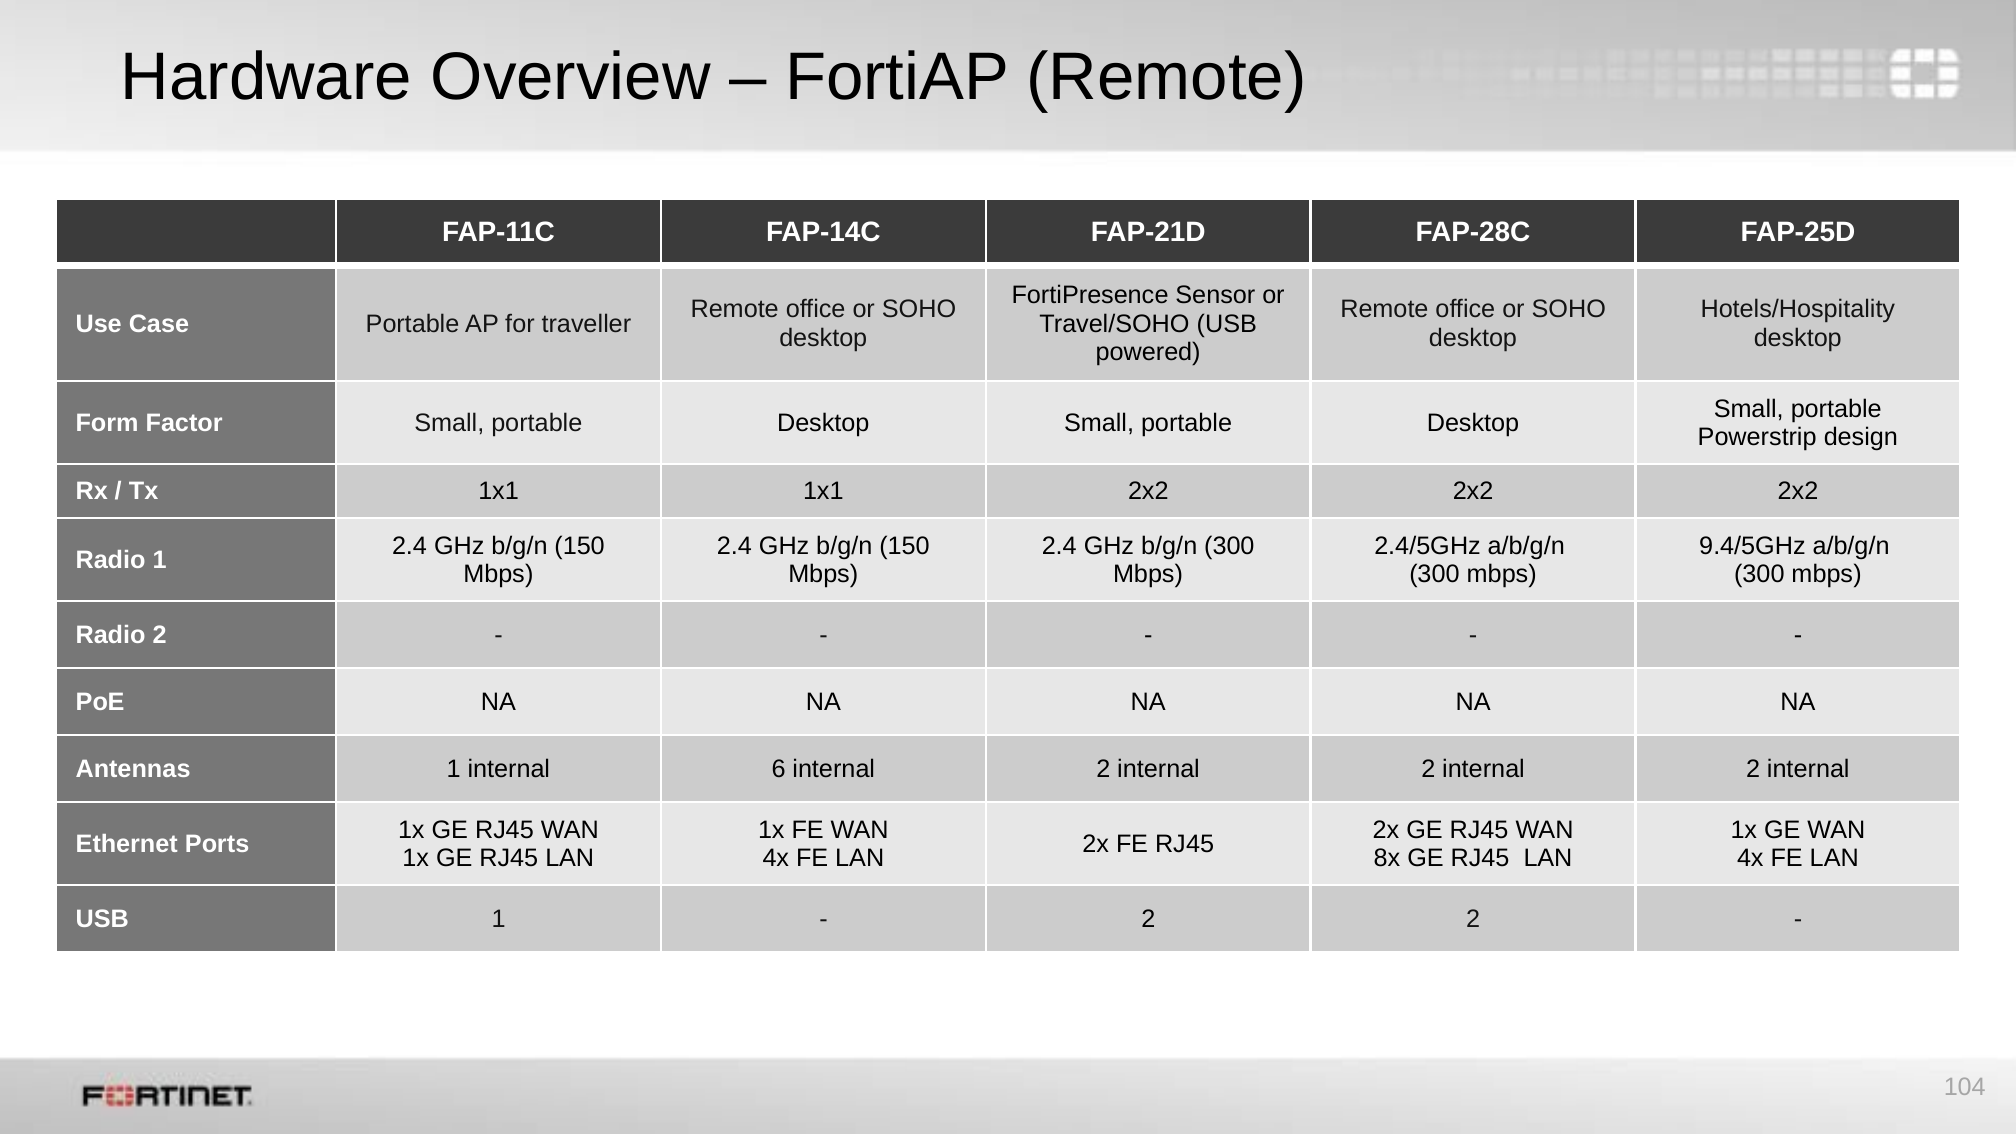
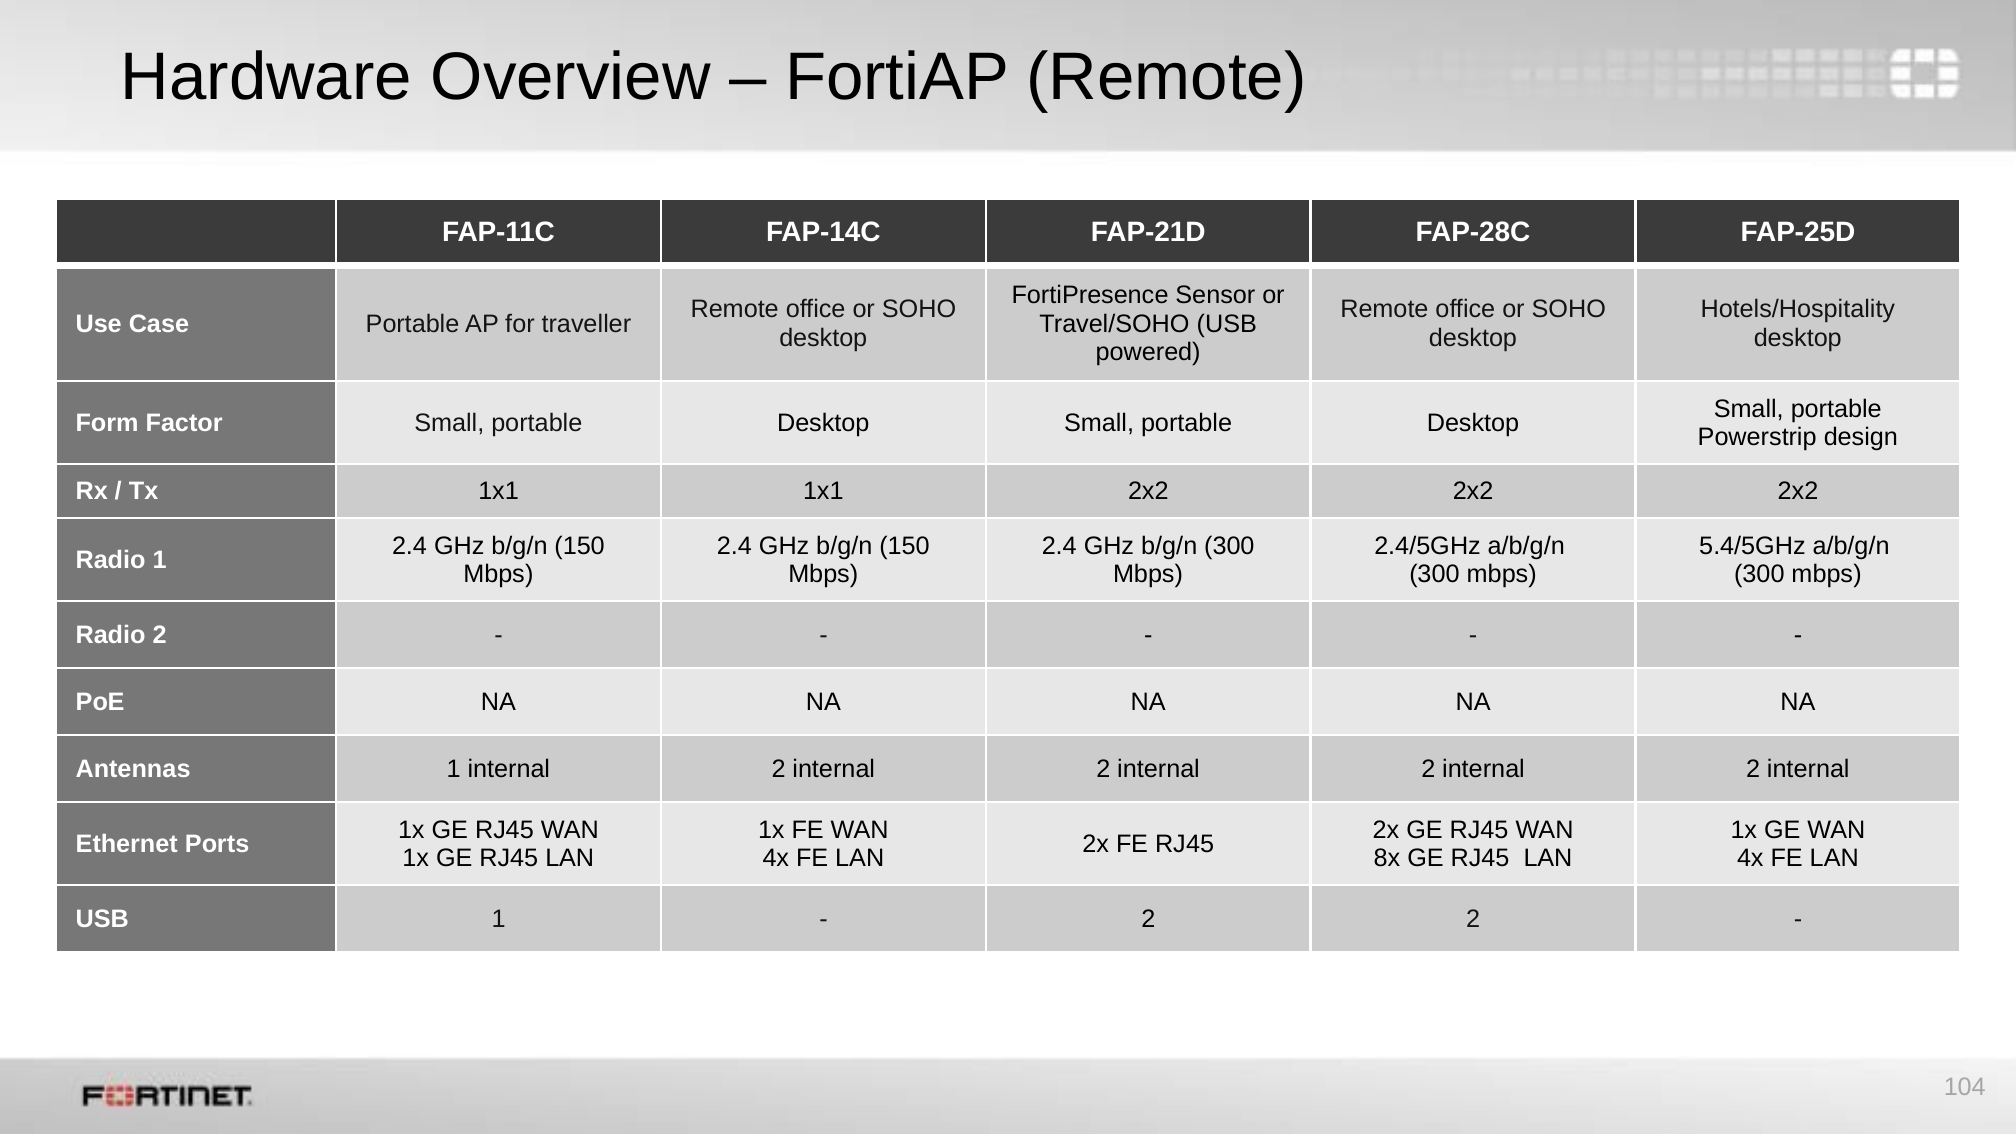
9.4/5GHz: 9.4/5GHz -> 5.4/5GHz
1 internal 6: 6 -> 2
